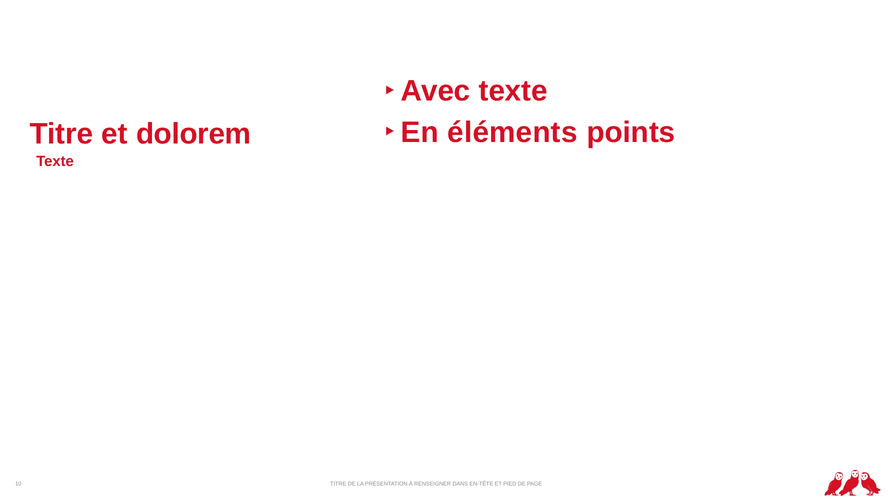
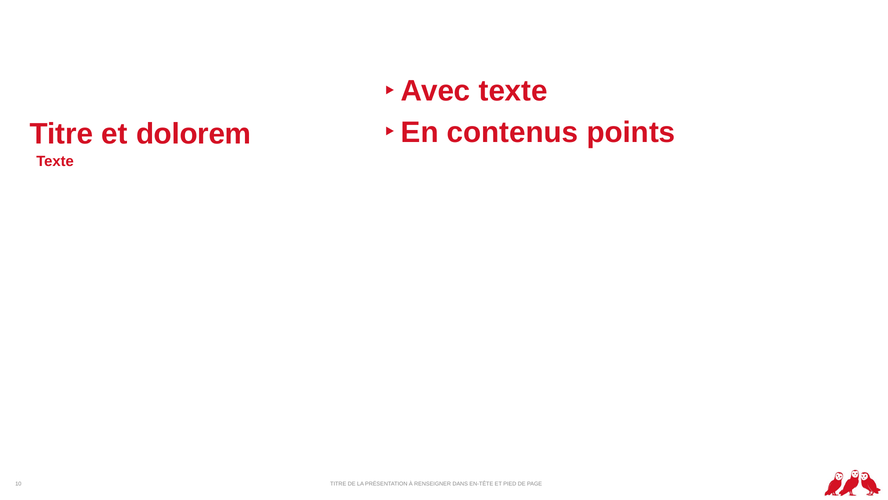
éléments: éléments -> contenus
